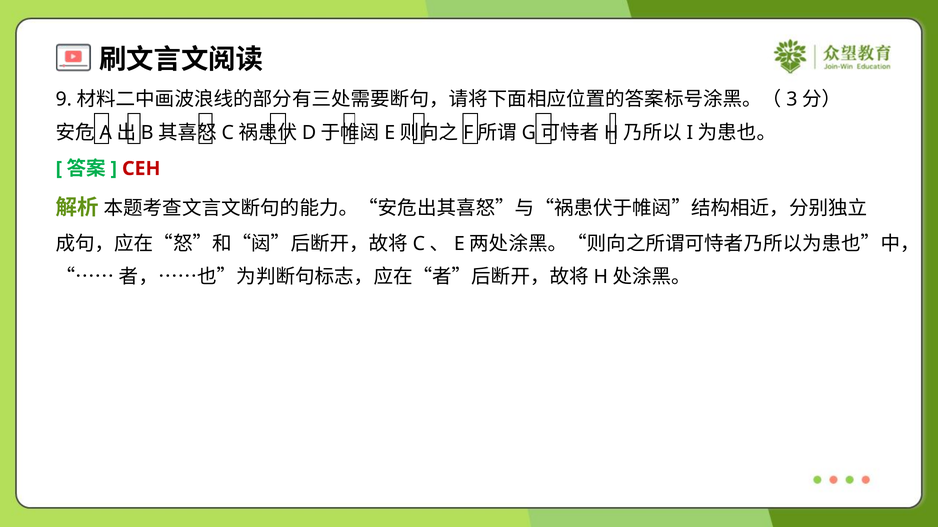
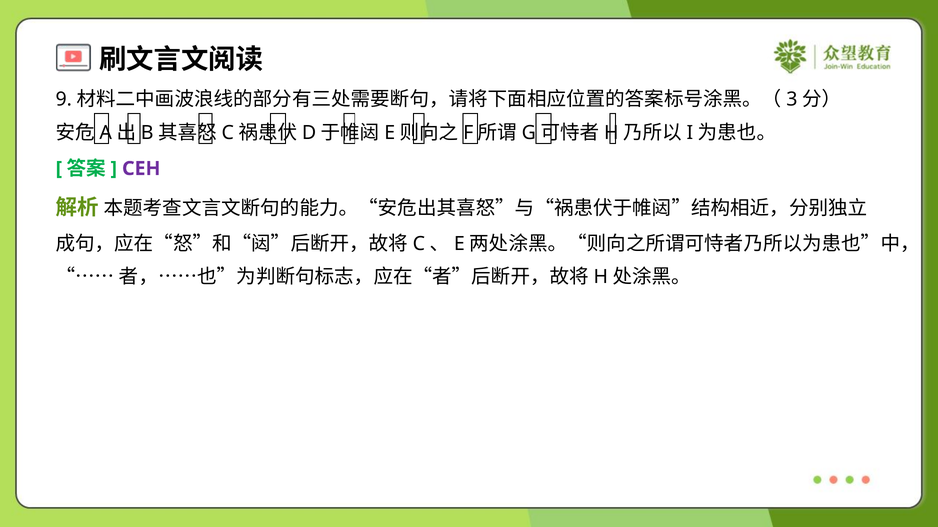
CEH colour: red -> purple
